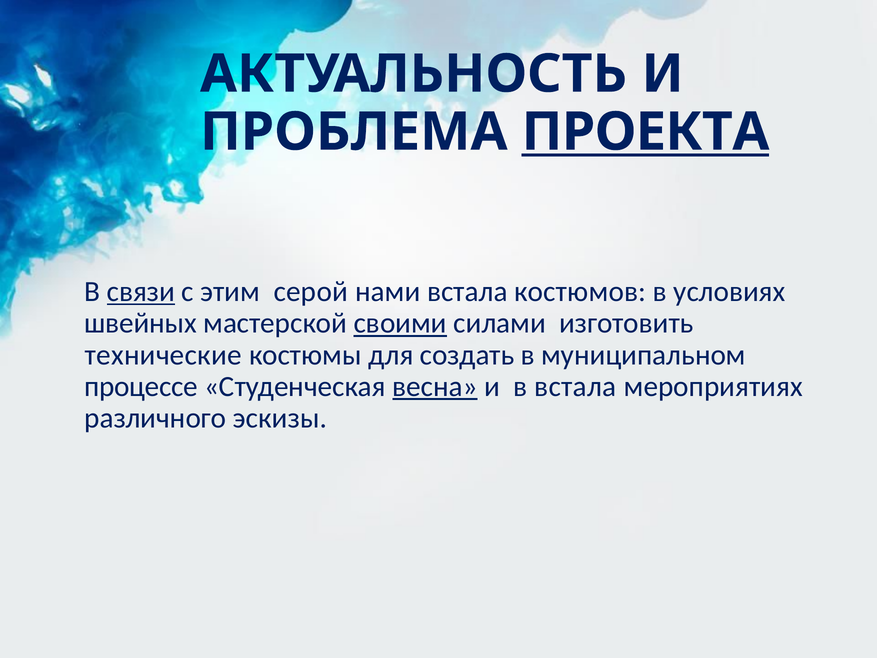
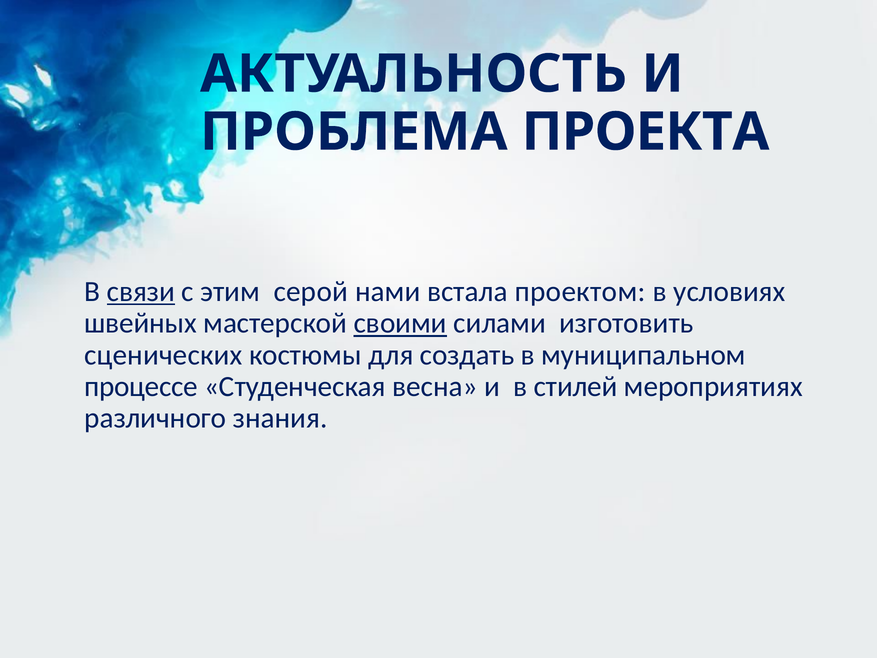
ПРОЕКТА underline: present -> none
костюмов: костюмов -> проектом
технические: технические -> сценических
весна underline: present -> none
в встала: встала -> стилей
эскизы: эскизы -> знания
